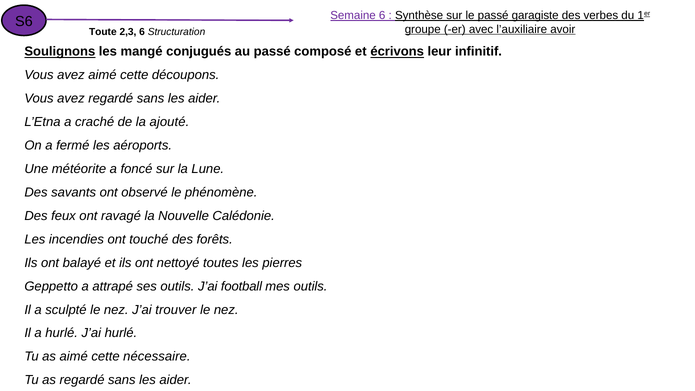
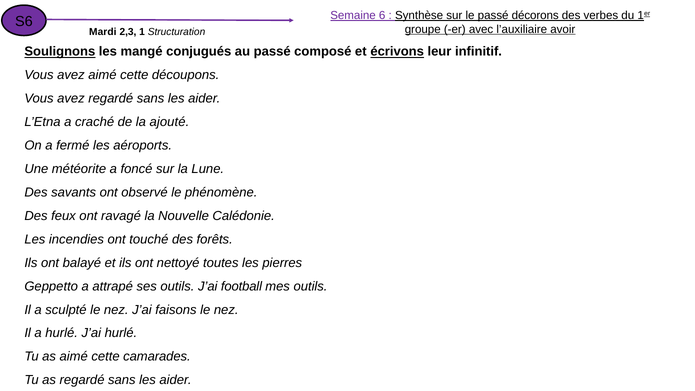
garagiste: garagiste -> décorons
Toute: Toute -> Mardi
2,3 6: 6 -> 1
trouver: trouver -> faisons
nécessaire: nécessaire -> camarades
